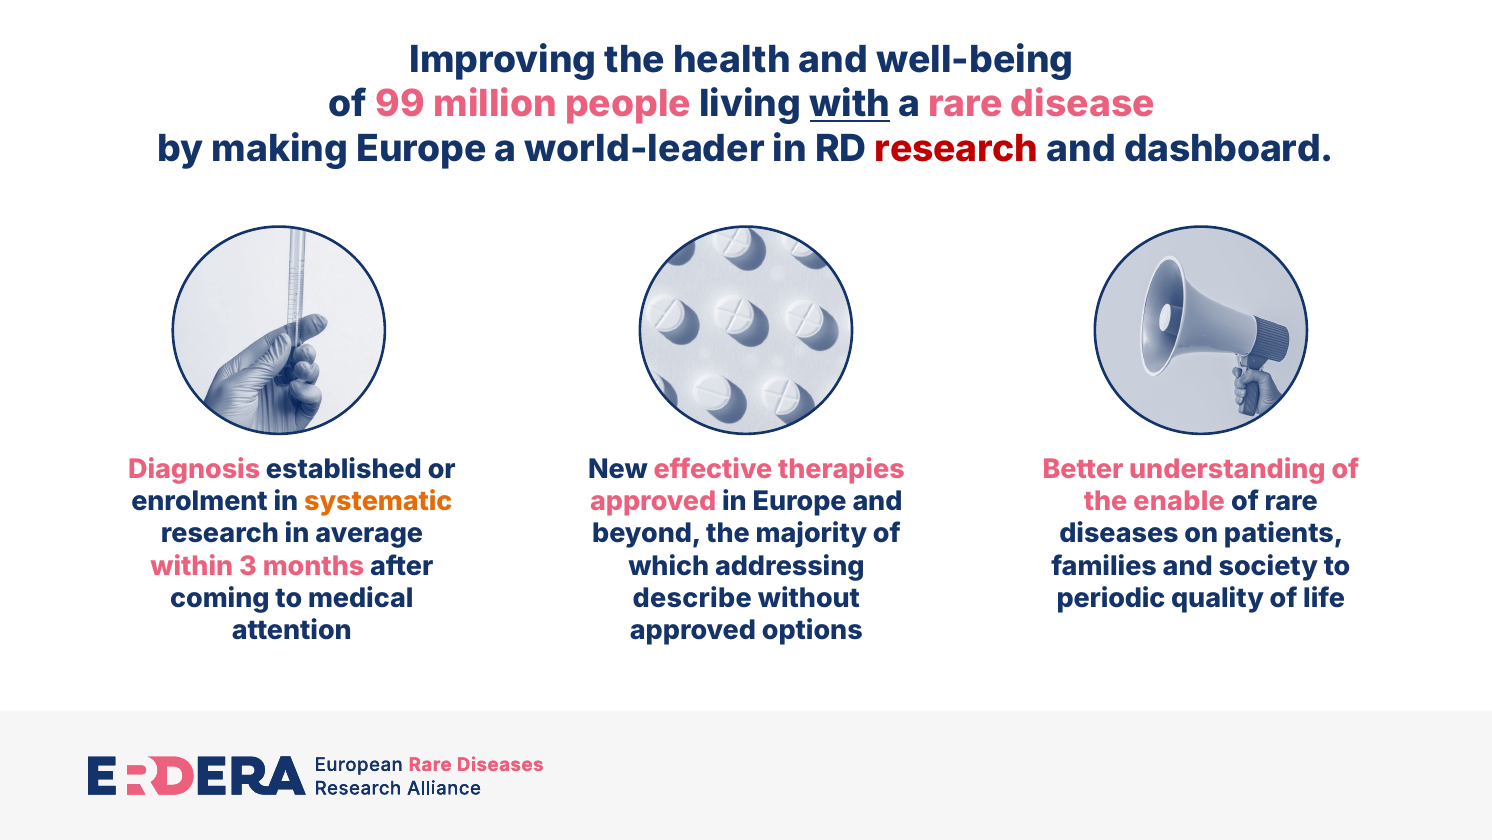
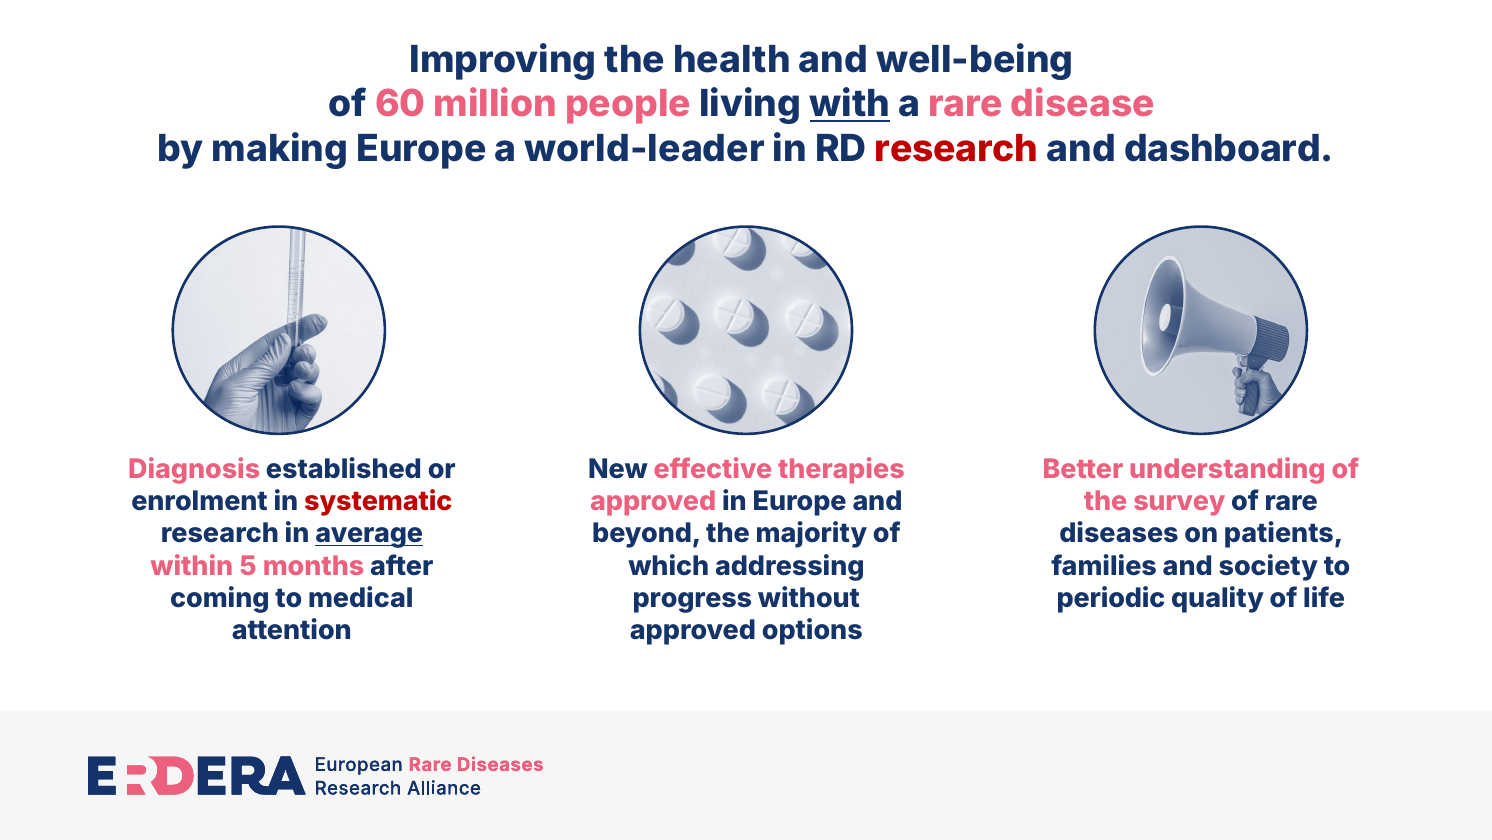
99: 99 -> 60
systematic colour: orange -> red
enable: enable -> survey
average underline: none -> present
3: 3 -> 5
describe: describe -> progress
